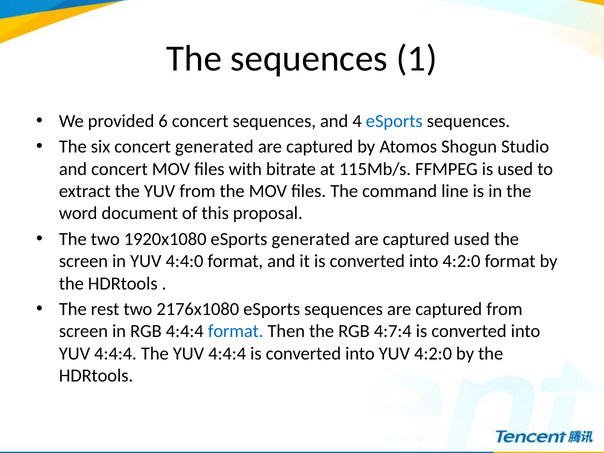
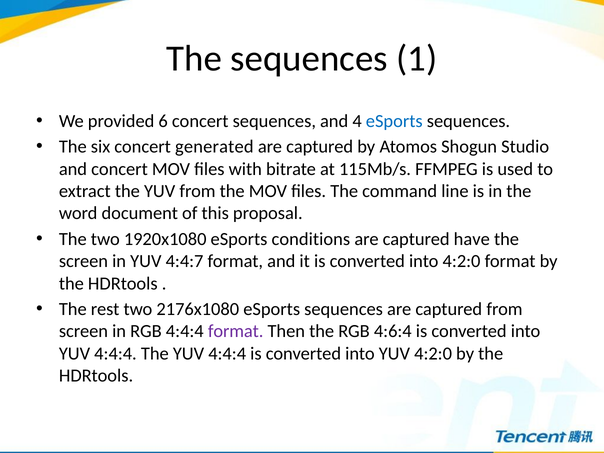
eSports generated: generated -> conditions
captured used: used -> have
4:4:0: 4:4:0 -> 4:4:7
format at (236, 331) colour: blue -> purple
4:7:4: 4:7:4 -> 4:6:4
